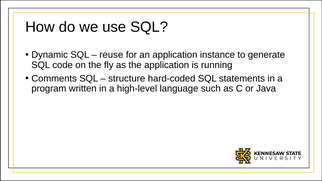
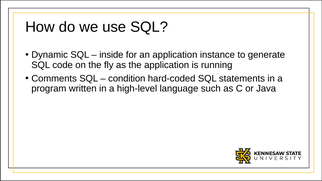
reuse: reuse -> inside
structure: structure -> condition
